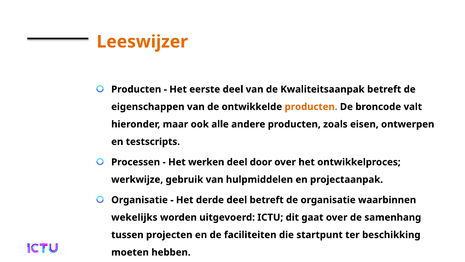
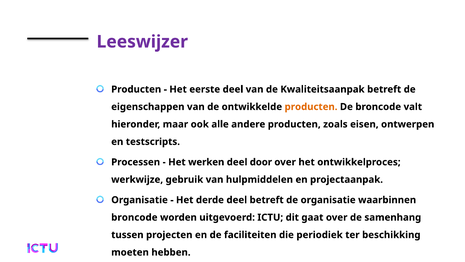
Leeswijzer colour: orange -> purple
wekelijks at (134, 217): wekelijks -> broncode
startpunt: startpunt -> periodiek
